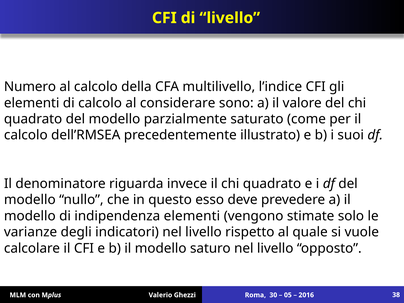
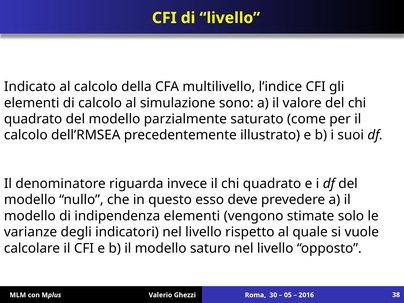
Numero: Numero -> Indicato
considerare: considerare -> simulazione
